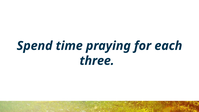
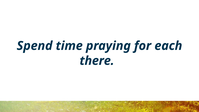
three: three -> there
